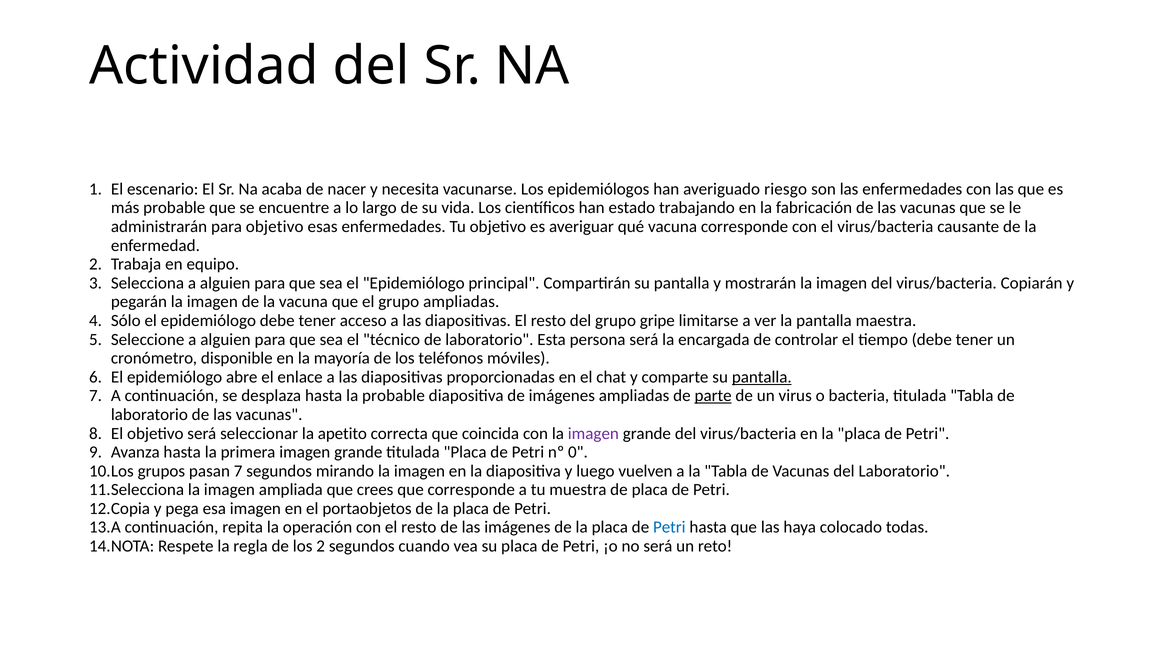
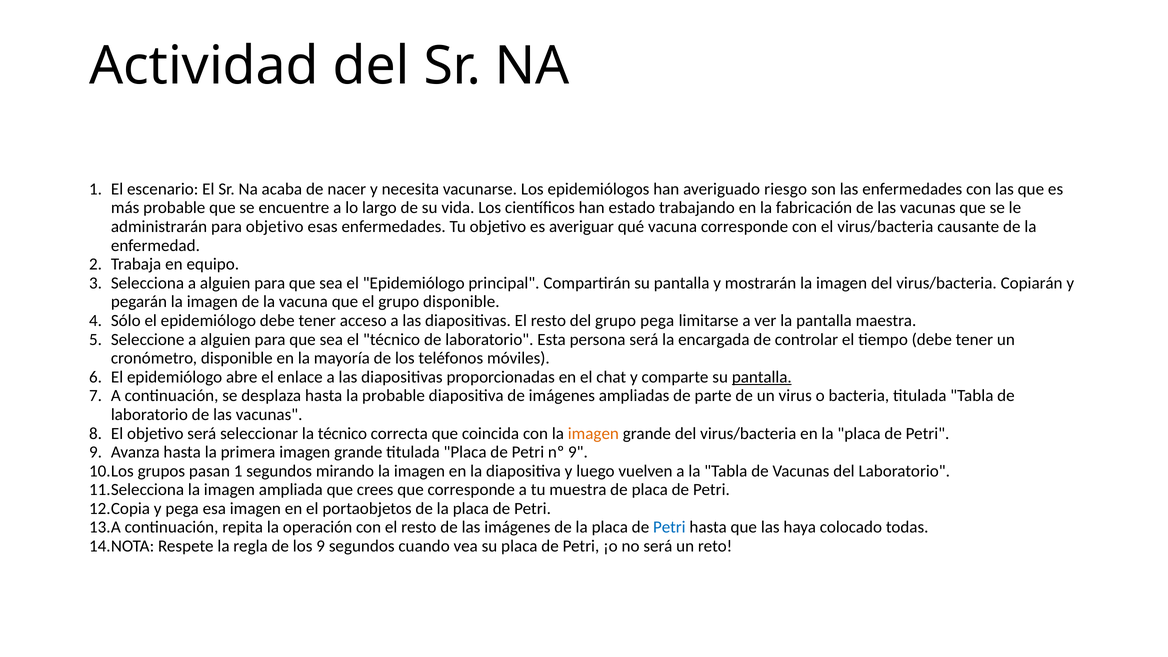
grupo ampliadas: ampliadas -> disponible
grupo gripe: gripe -> pega
parte underline: present -> none
la apetito: apetito -> técnico
imagen at (593, 433) colour: purple -> orange
nº 0: 0 -> 9
pasan 7: 7 -> 1
los 2: 2 -> 9
